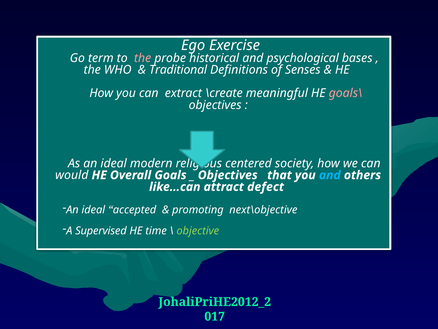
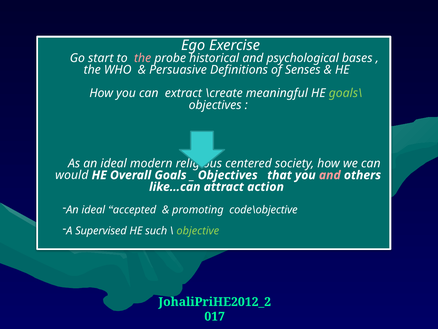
term: term -> start
Traditional: Traditional -> Persuasive
goals\ colour: pink -> light green
and at (330, 175) colour: light blue -> pink
defect: defect -> action
next\objective: next\objective -> code\objective
time: time -> such
